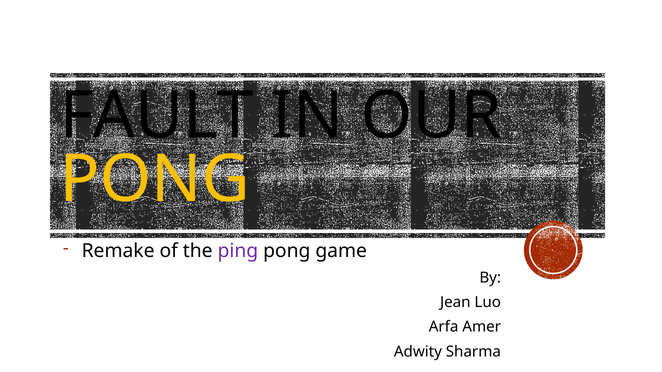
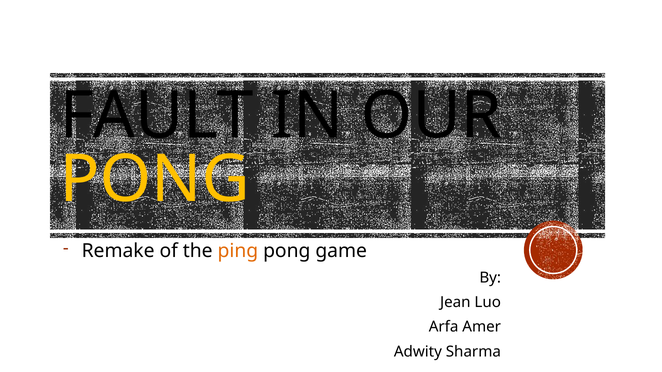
ping colour: purple -> orange
